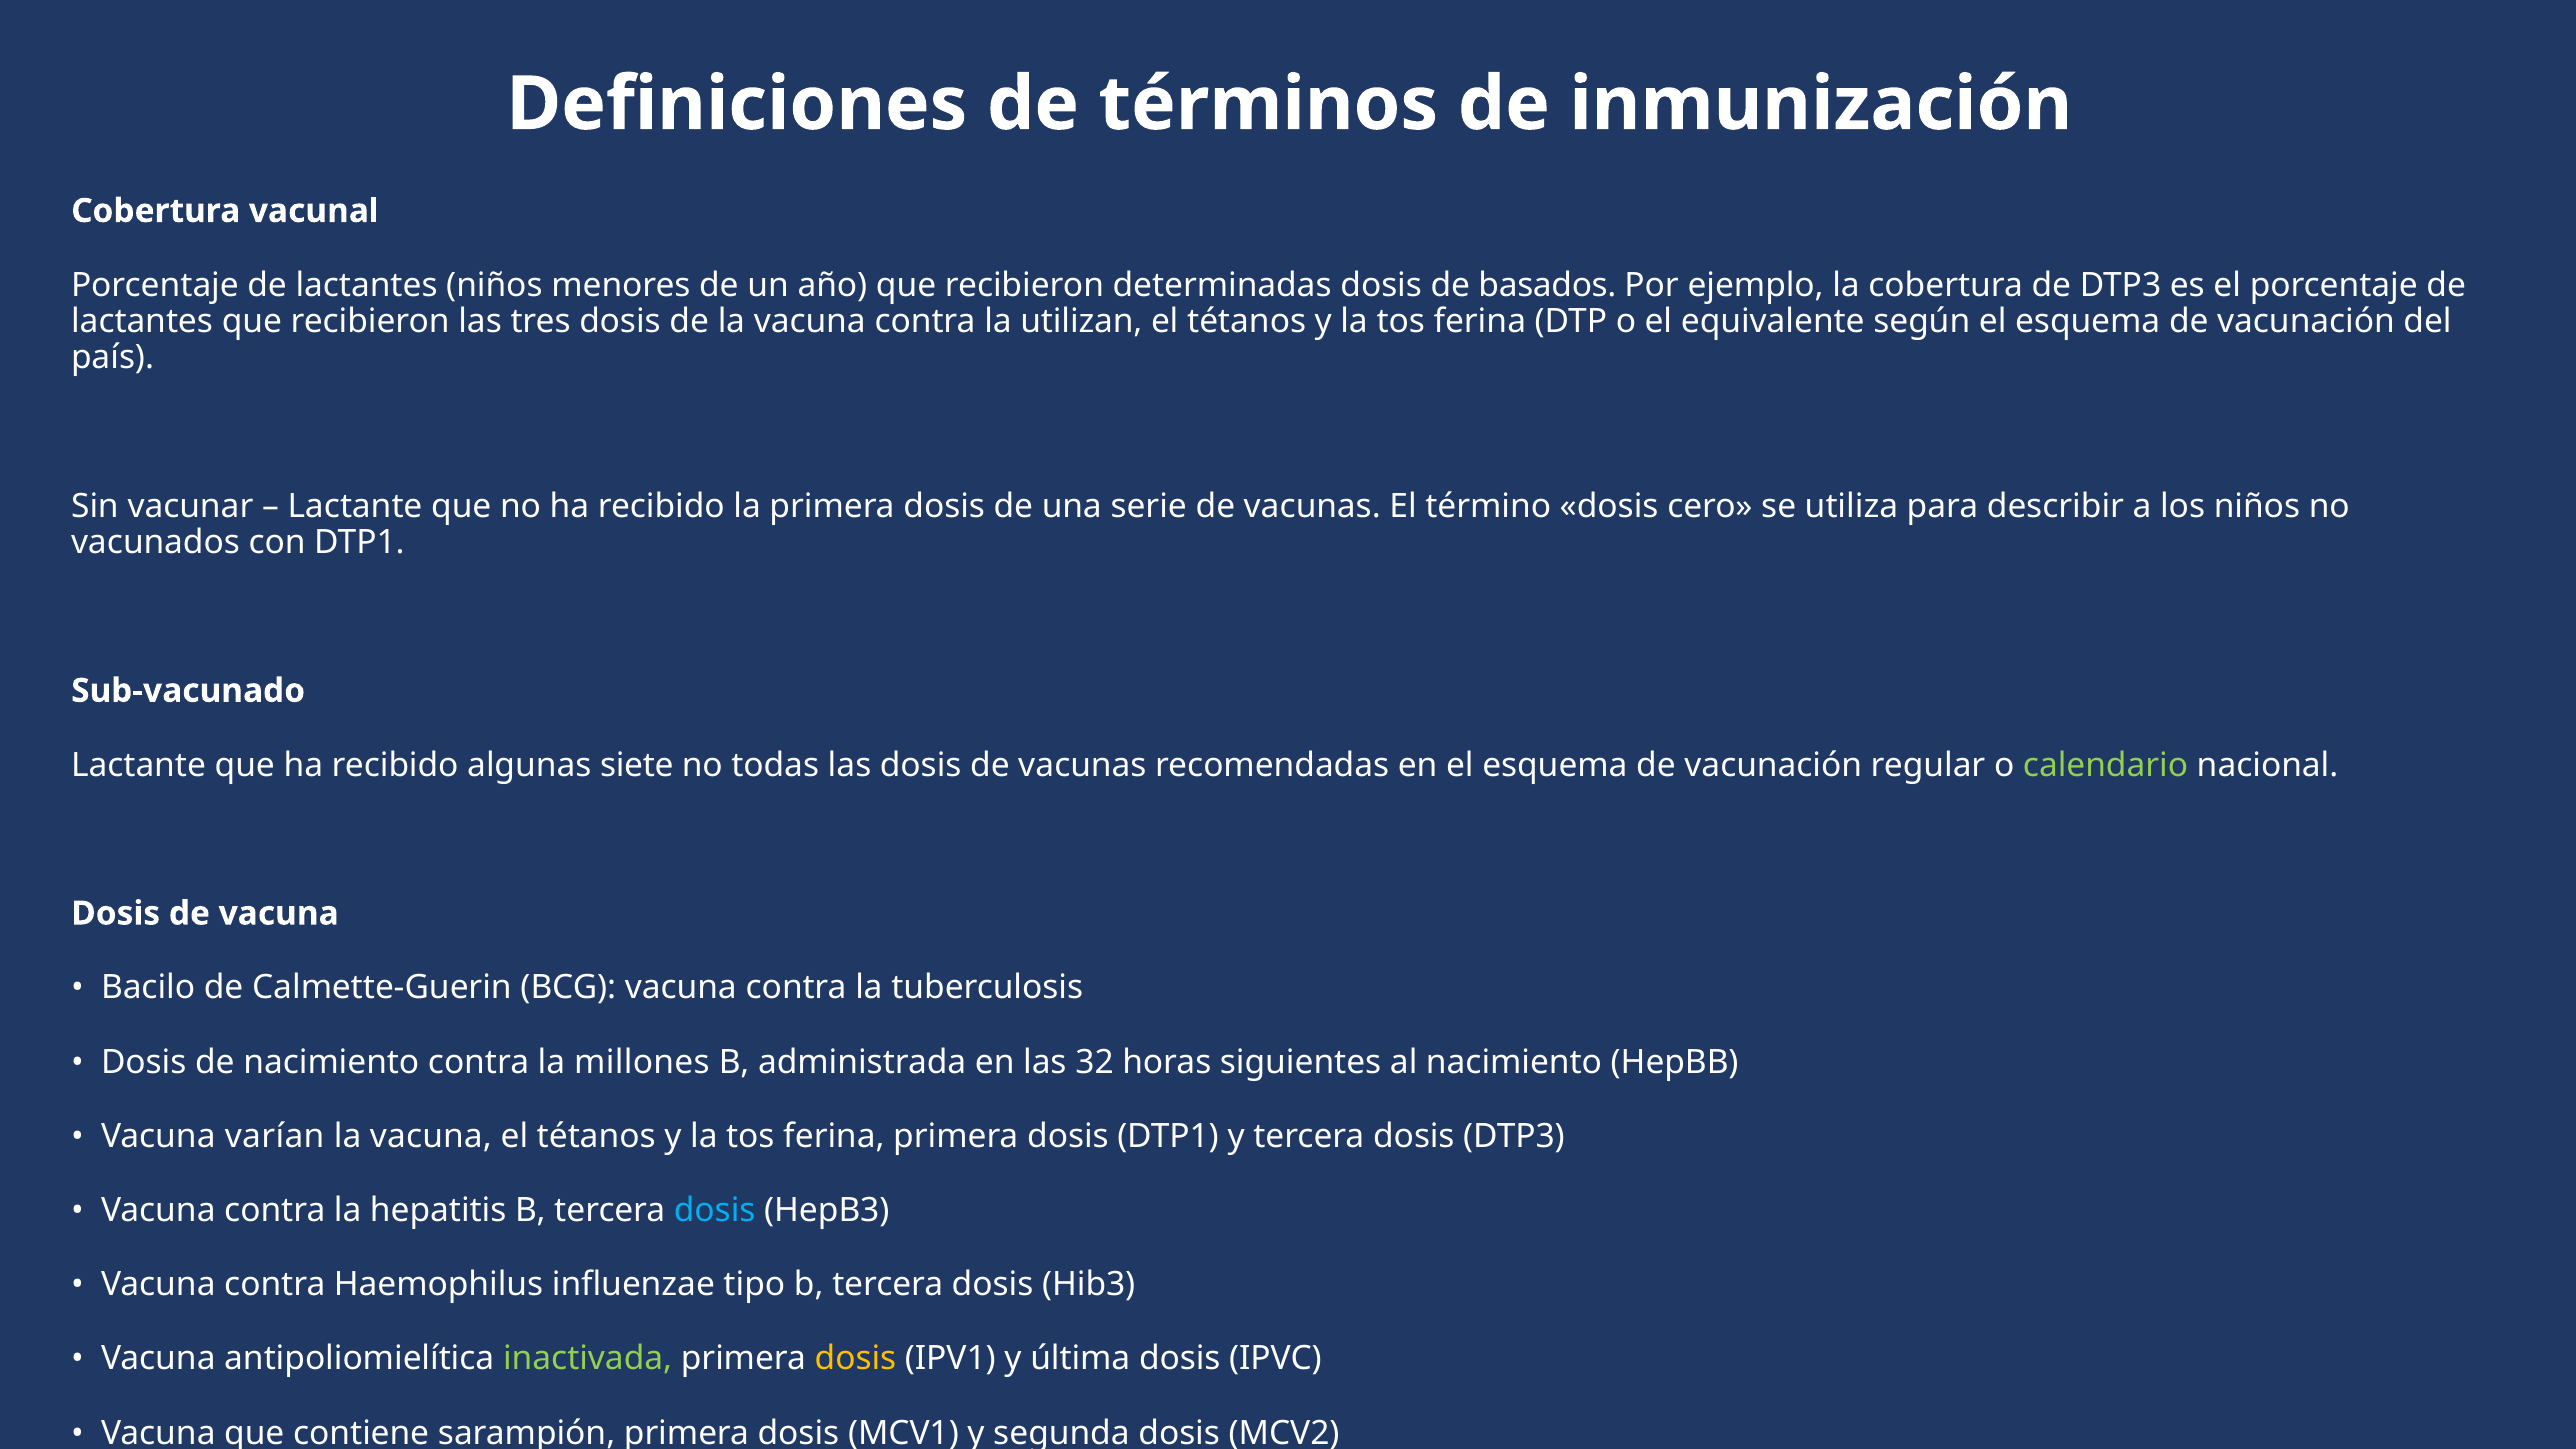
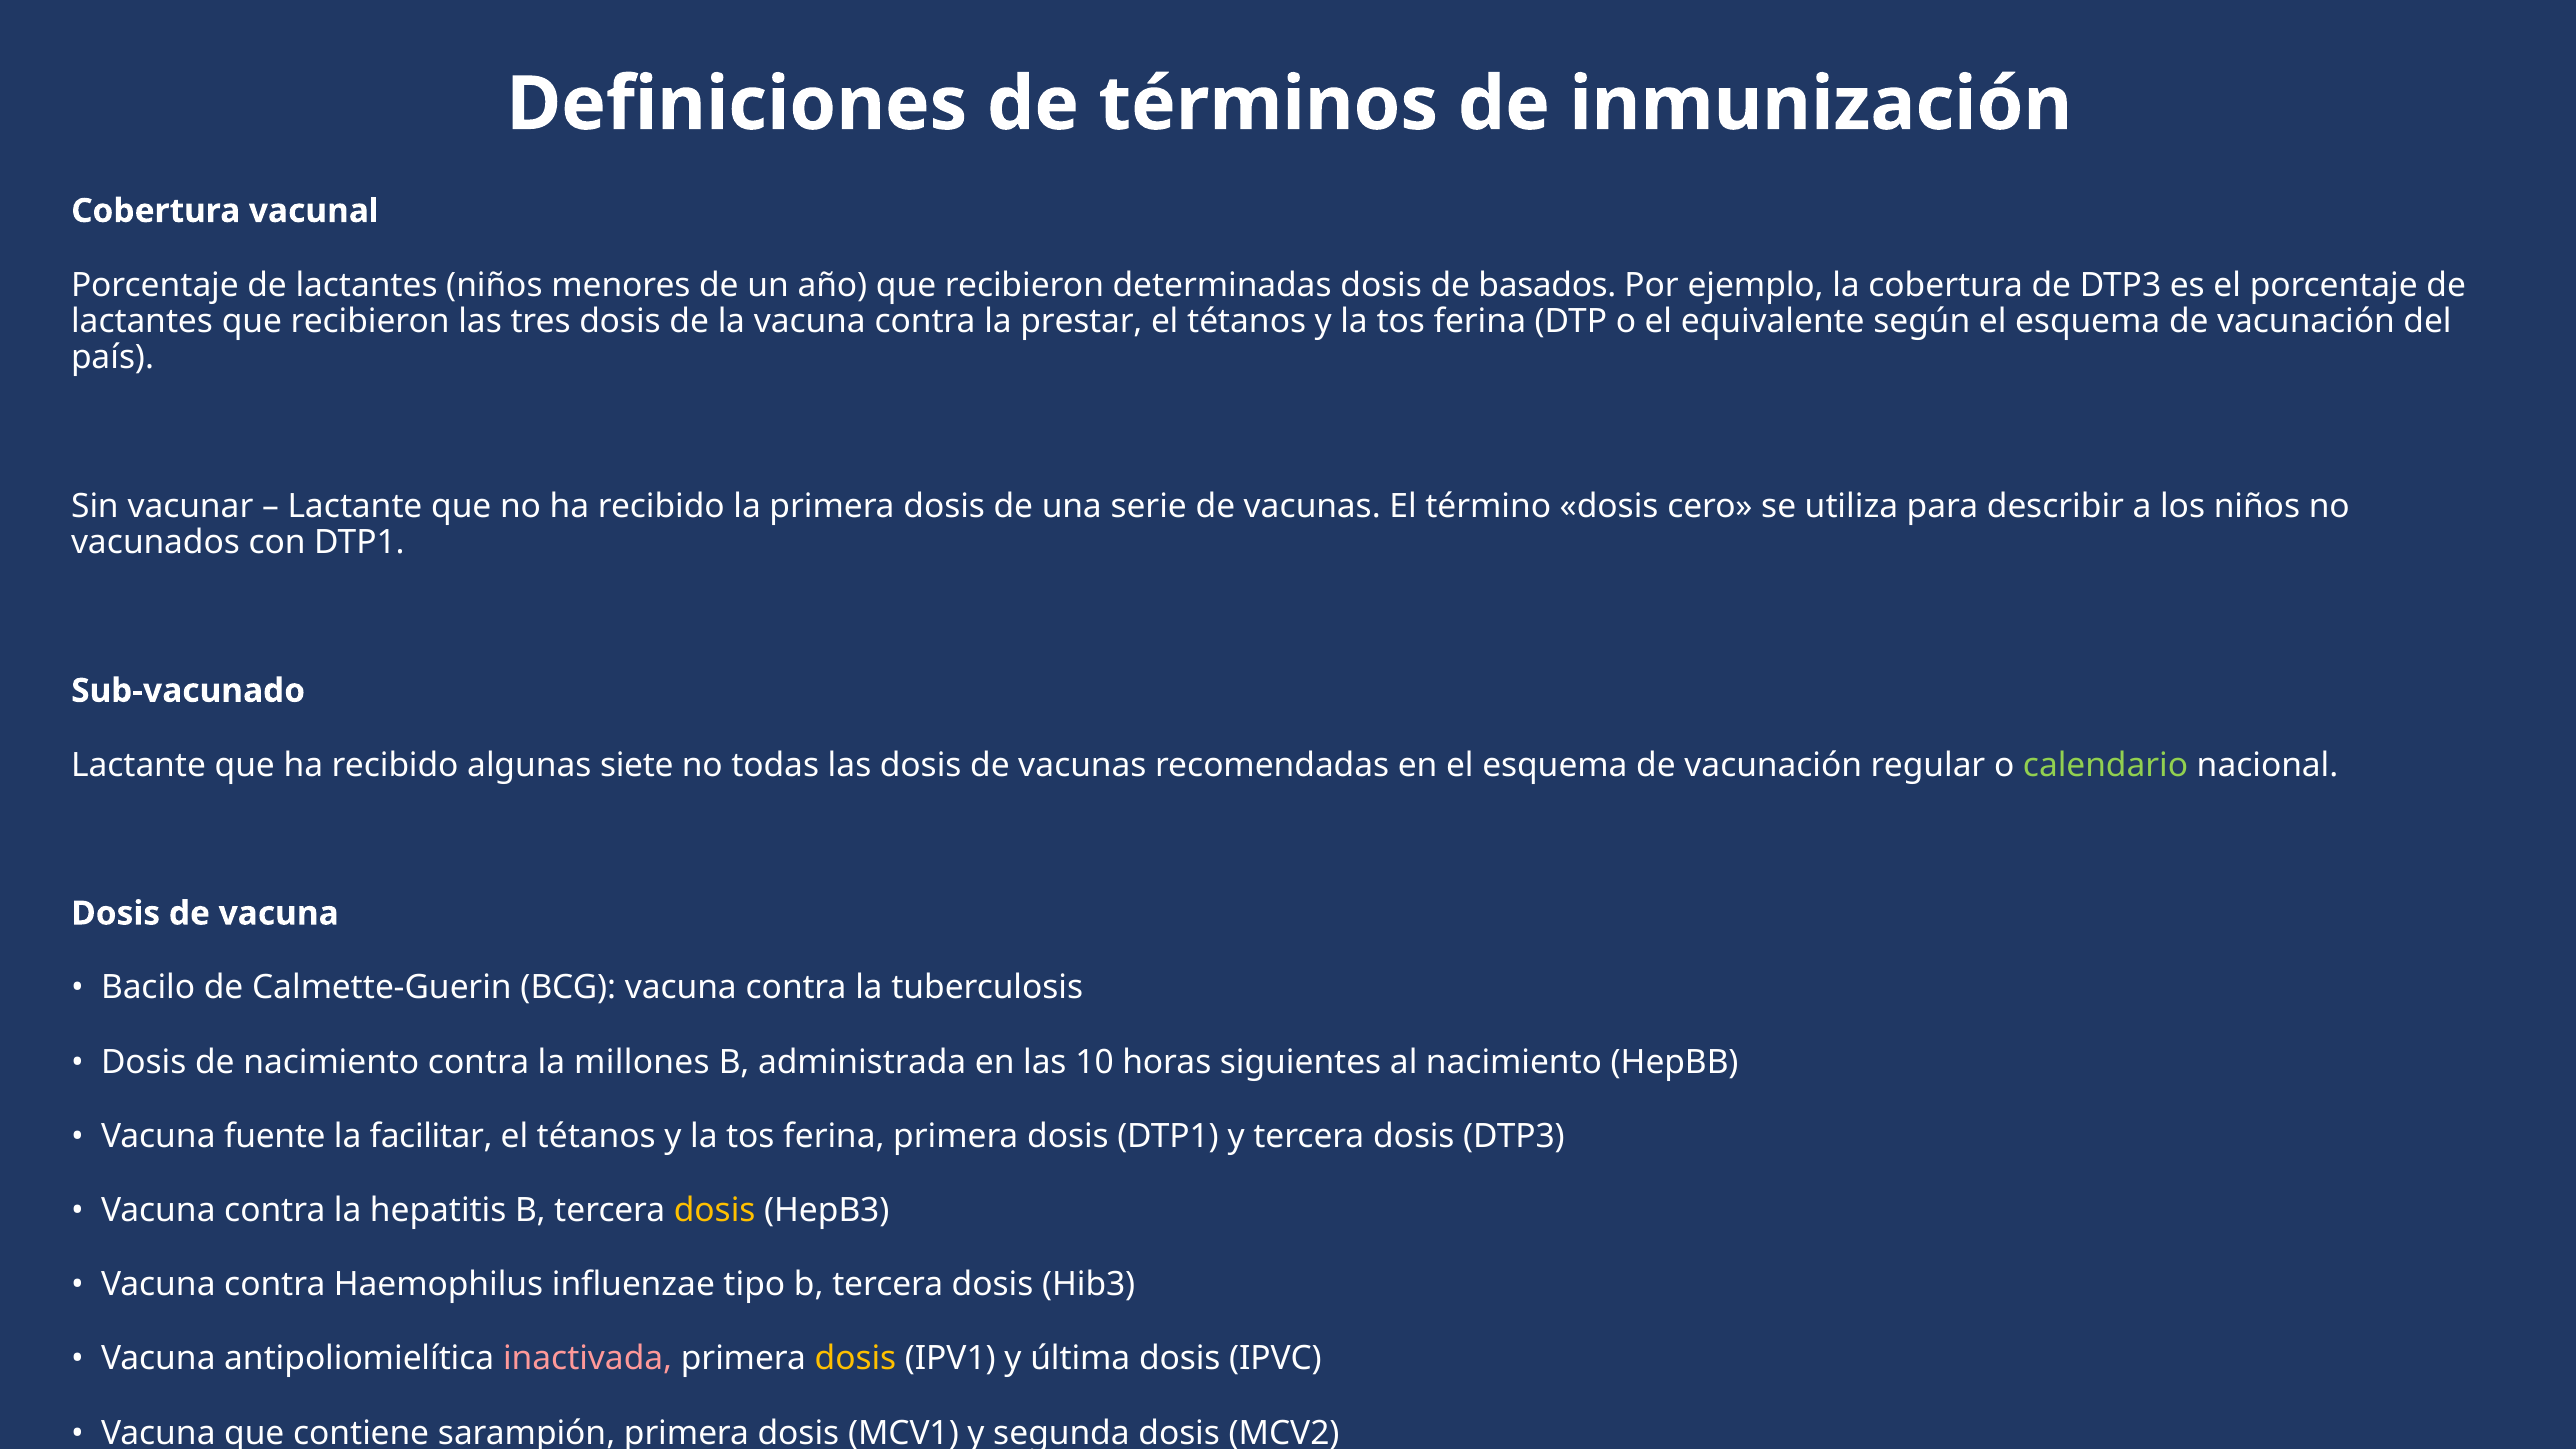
utilizan: utilizan -> prestar
32: 32 -> 10
varían: varían -> fuente
vacuna at (431, 1136): vacuna -> facilitar
dosis at (715, 1210) colour: light blue -> yellow
inactivada colour: light green -> pink
